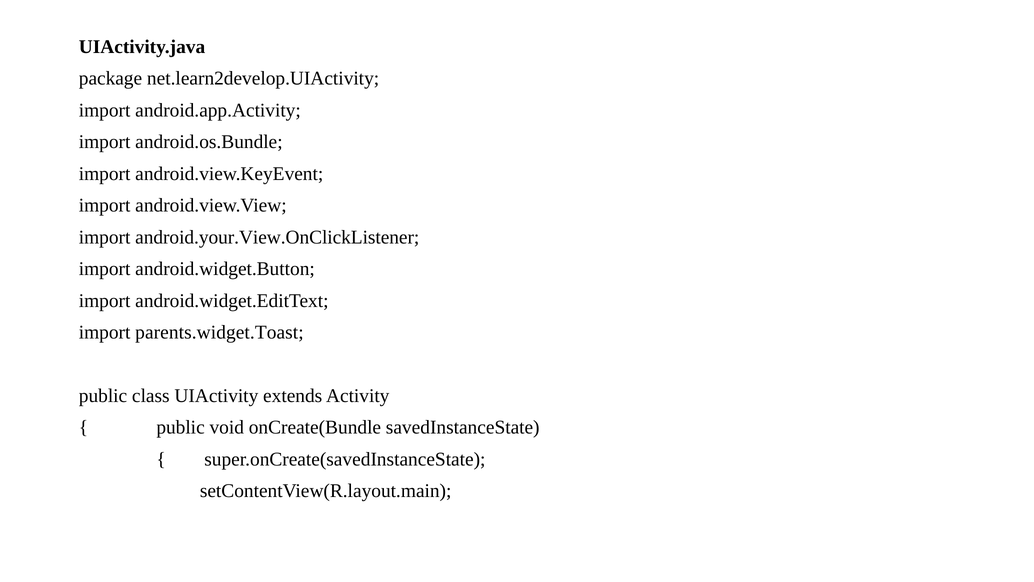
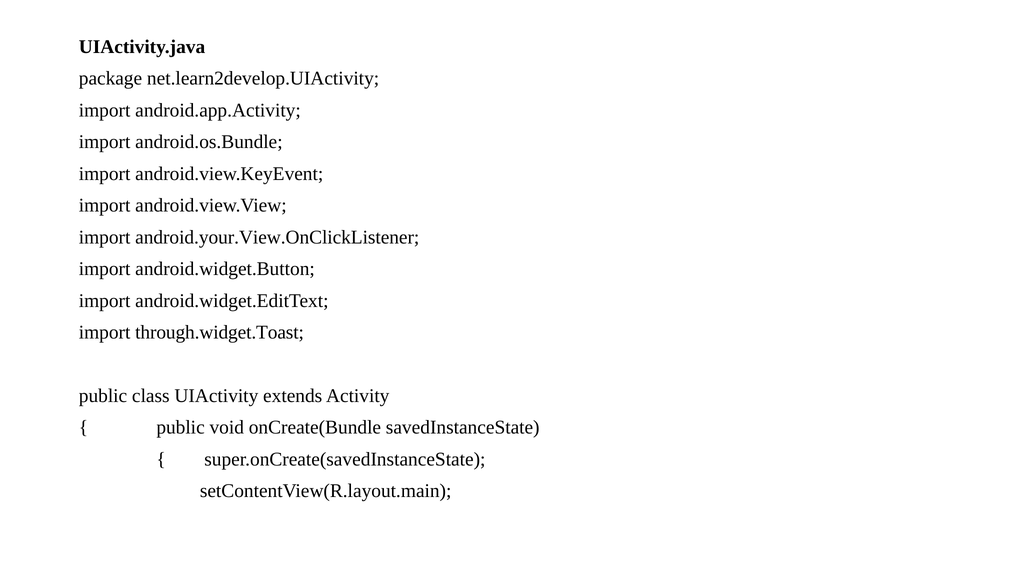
parents.widget.Toast: parents.widget.Toast -> through.widget.Toast
